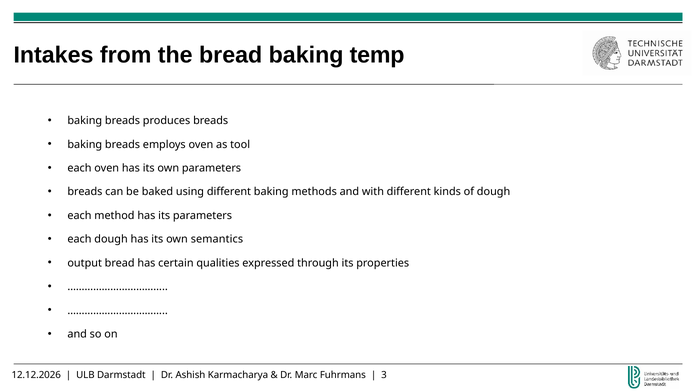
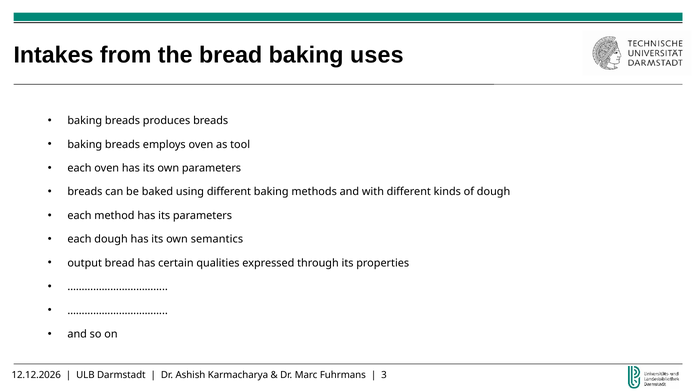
temp: temp -> uses
